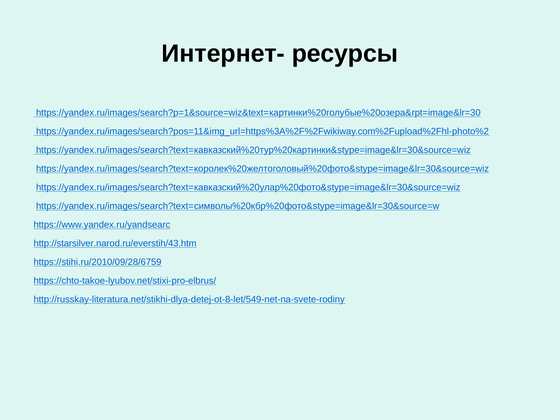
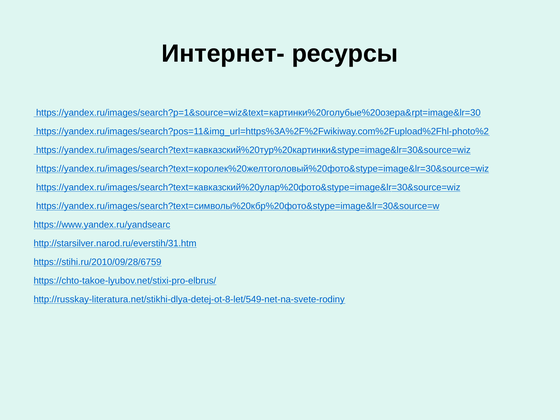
http://starsilver.narod.ru/everstih/43.htm: http://starsilver.narod.ru/everstih/43.htm -> http://starsilver.narod.ru/everstih/31.htm
